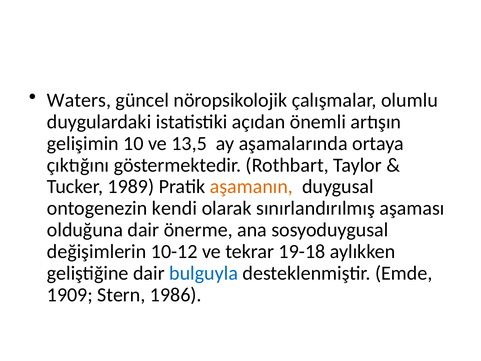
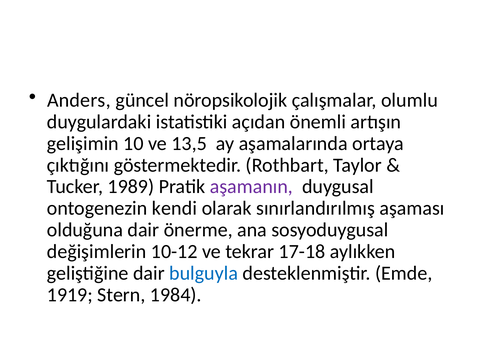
Waters: Waters -> Anders
aşamanın colour: orange -> purple
19-18: 19-18 -> 17-18
1909: 1909 -> 1919
1986: 1986 -> 1984
